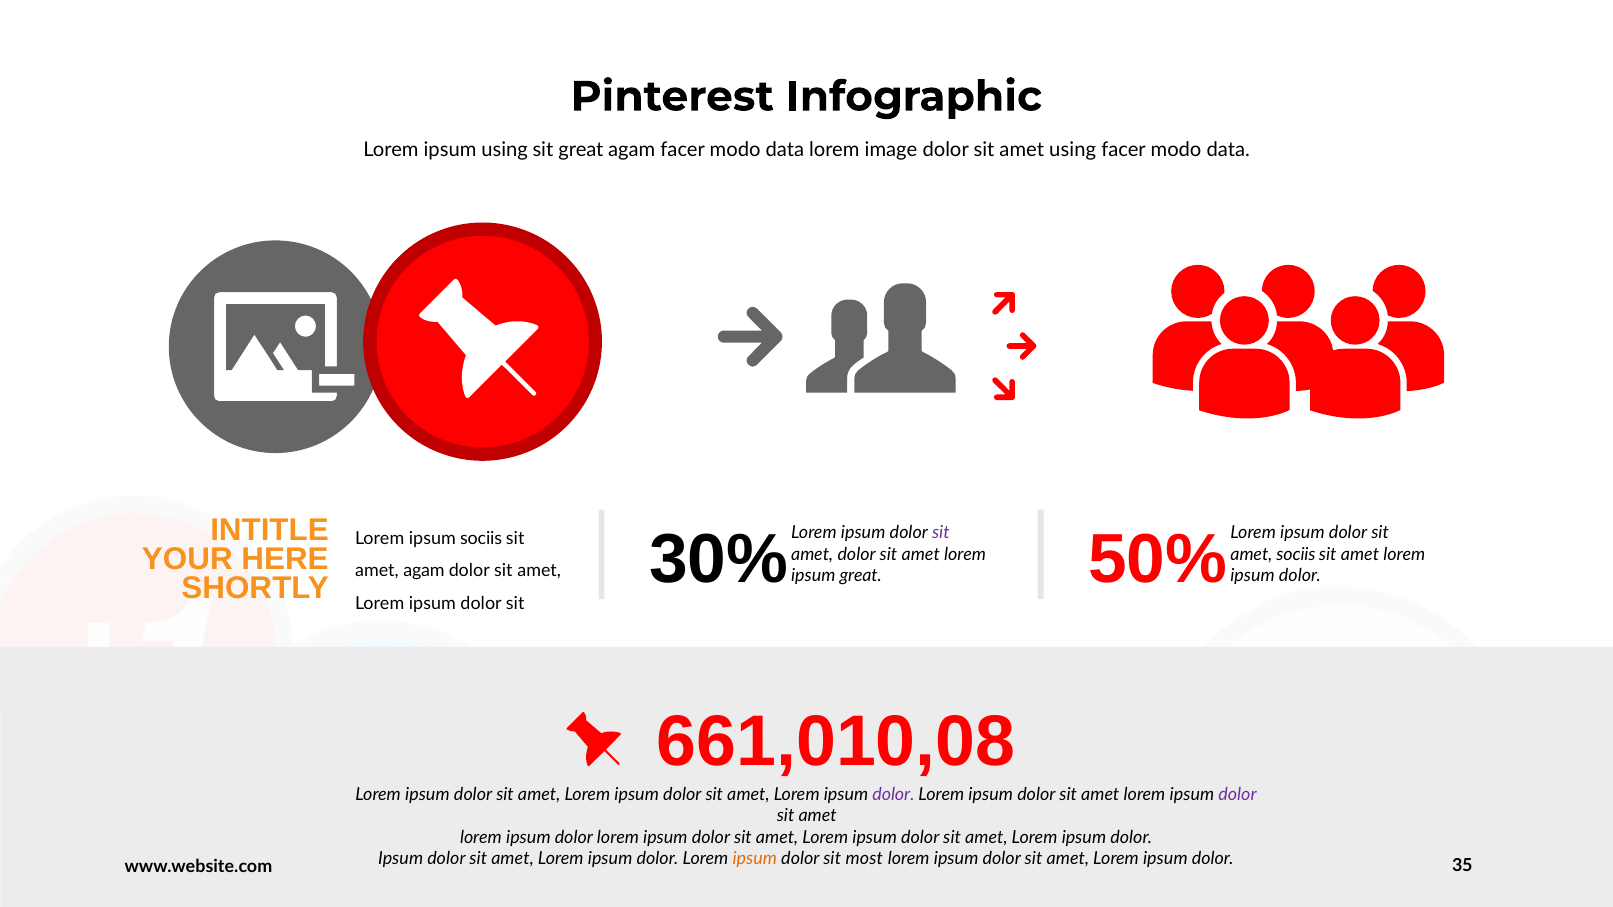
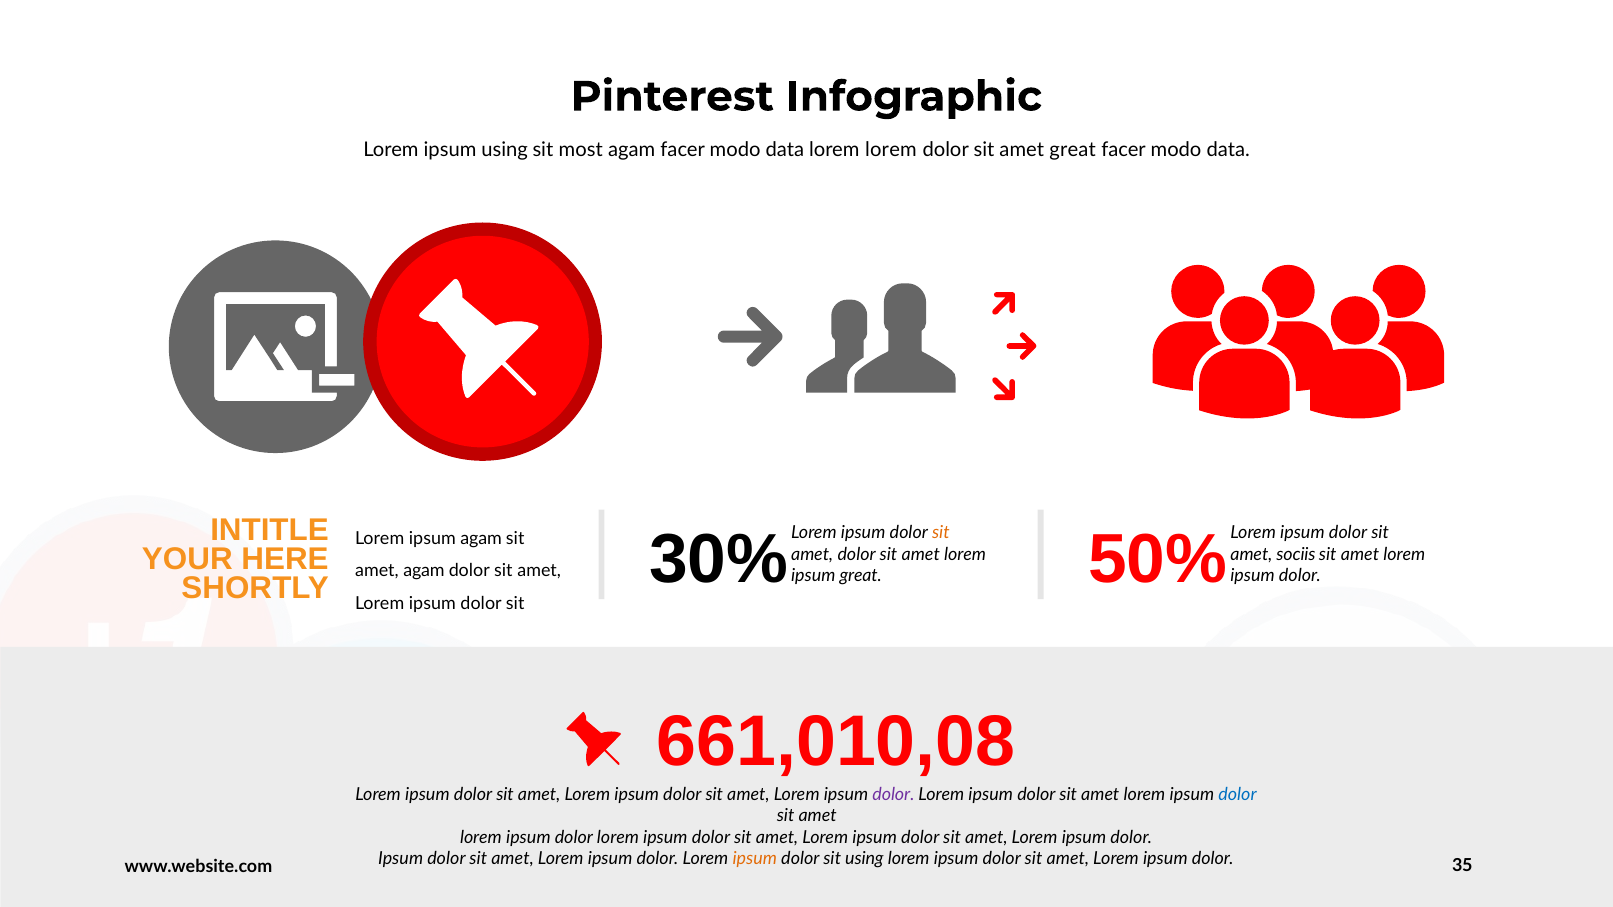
sit great: great -> most
lorem image: image -> lorem
amet using: using -> great
sit at (941, 533) colour: purple -> orange
ipsum sociis: sociis -> agam
dolor at (1237, 795) colour: purple -> blue
sit most: most -> using
